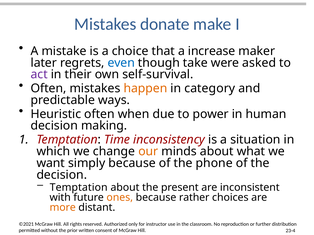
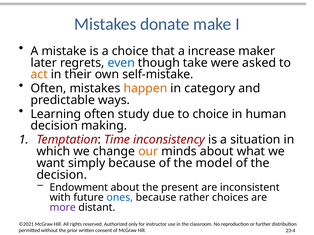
act colour: purple -> orange
self-survival: self-survival -> self-mistake
Heuristic: Heuristic -> Learning
when: when -> study
to power: power -> choice
phone: phone -> model
Temptation at (79, 188): Temptation -> Endowment
ones colour: orange -> blue
more colour: orange -> purple
